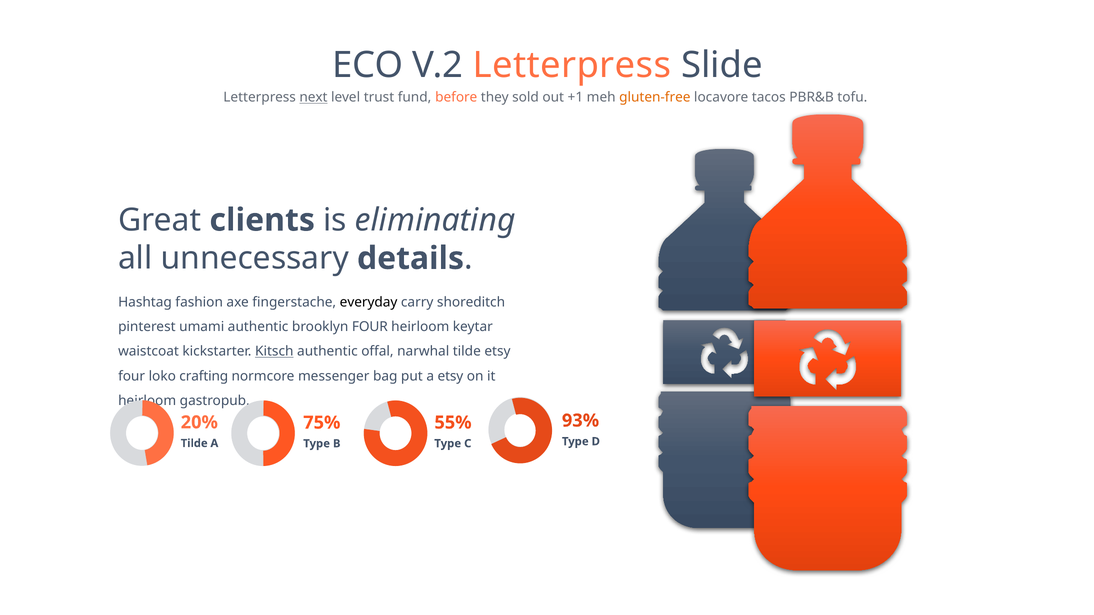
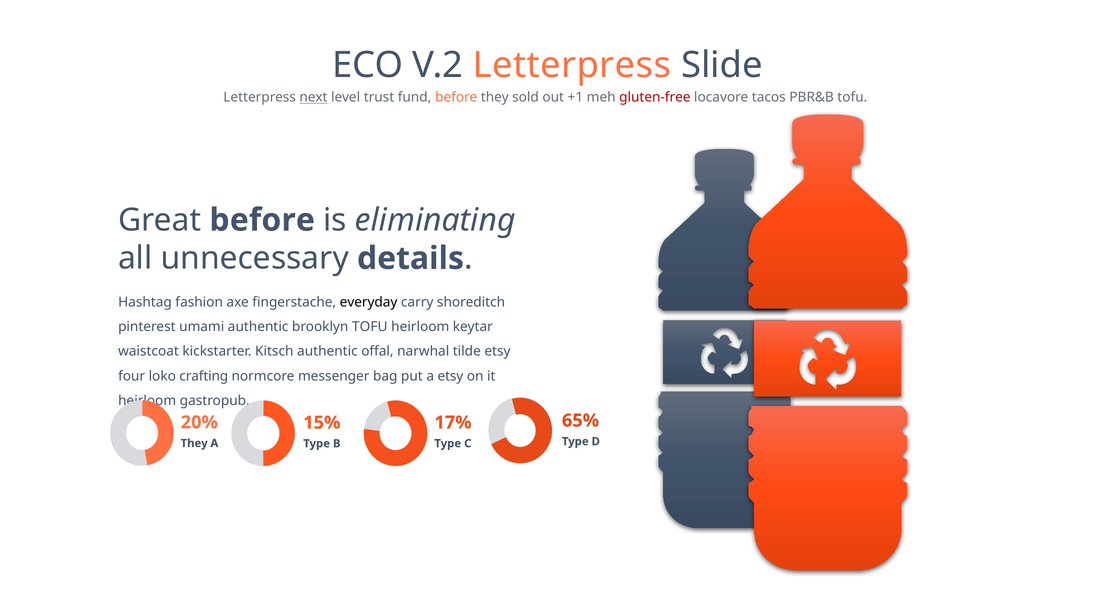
gluten-free colour: orange -> red
Great clients: clients -> before
brooklyn FOUR: FOUR -> TOFU
Kitsch underline: present -> none
93%: 93% -> 65%
75%: 75% -> 15%
55%: 55% -> 17%
Tilde at (194, 444): Tilde -> They
